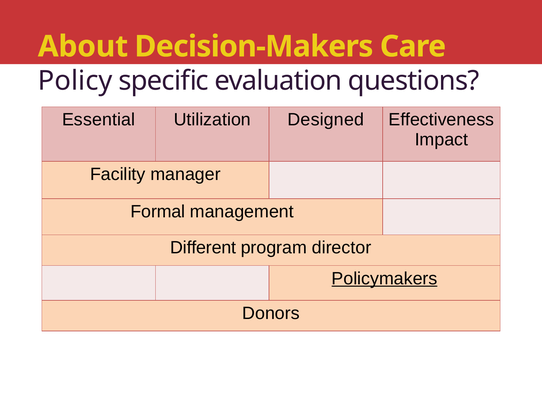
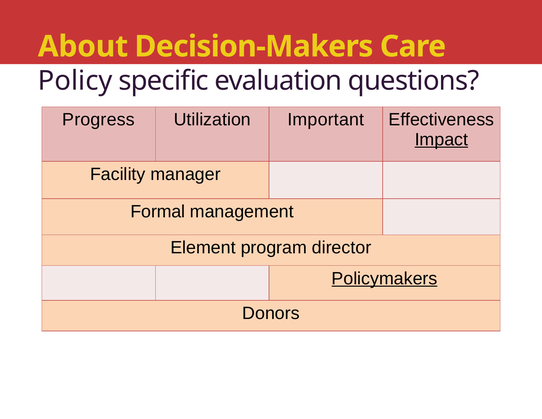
Essential: Essential -> Progress
Designed: Designed -> Important
Impact underline: none -> present
Different: Different -> Element
